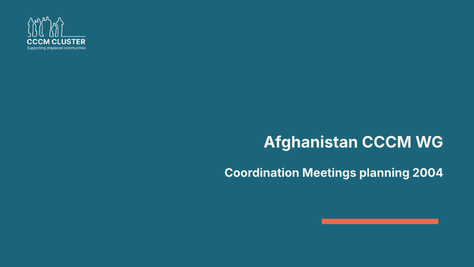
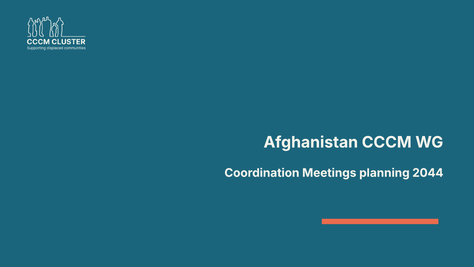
2004: 2004 -> 2044
